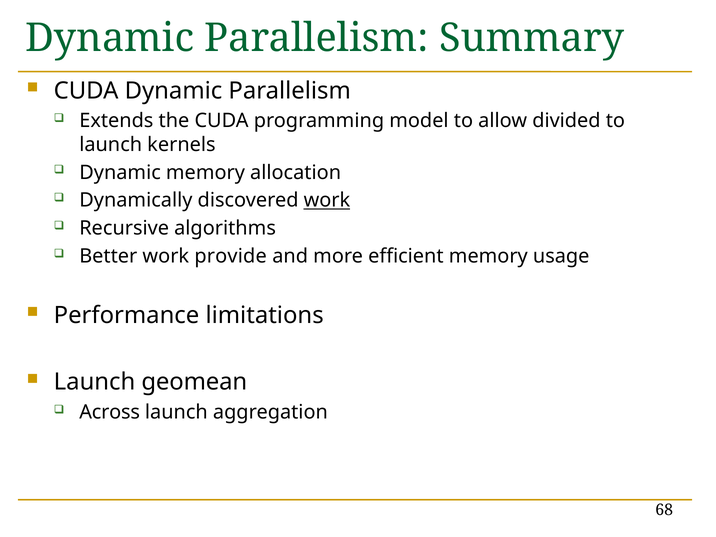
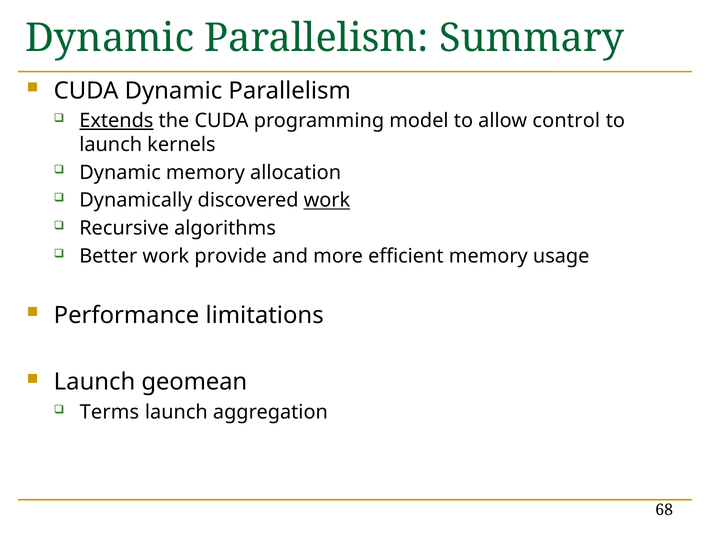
Extends underline: none -> present
divided: divided -> control
Across: Across -> Terms
